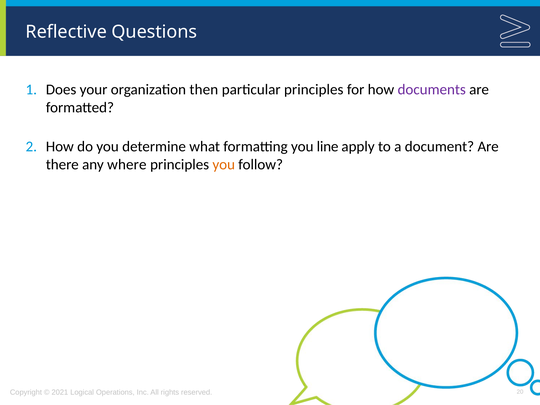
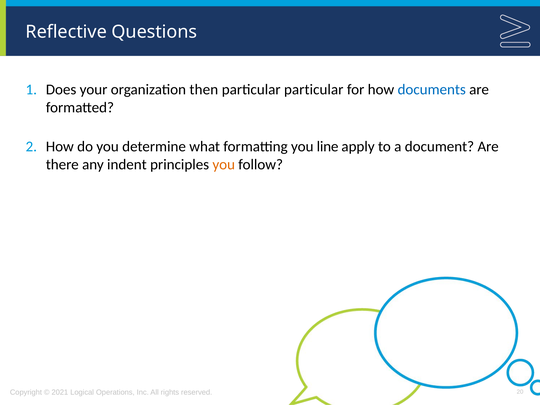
particular principles: principles -> particular
documents colour: purple -> blue
where: where -> indent
